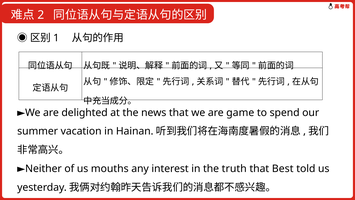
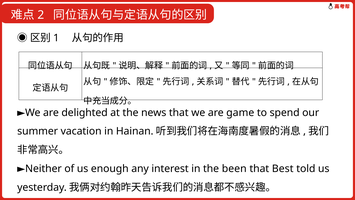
mouths: mouths -> enough
truth: truth -> been
